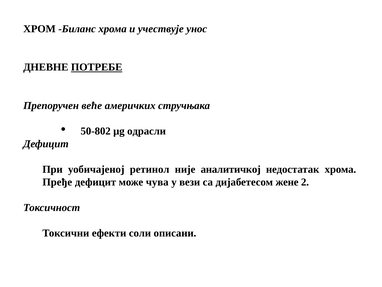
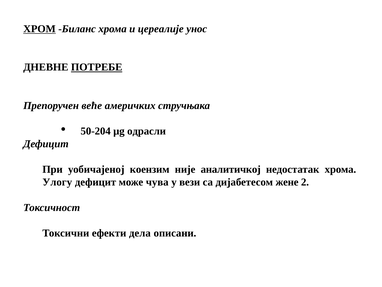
ХРОМ underline: none -> present
учествује: учествује -> цереалије
50-802: 50-802 -> 50-204
ретинол: ретинол -> коензим
Пређе: Пређе -> Улогу
соли: соли -> дела
